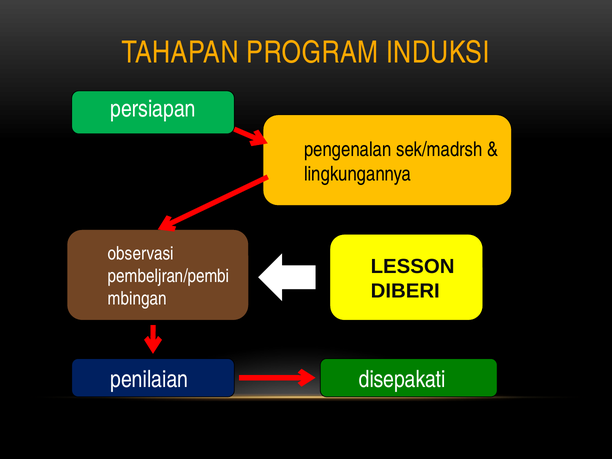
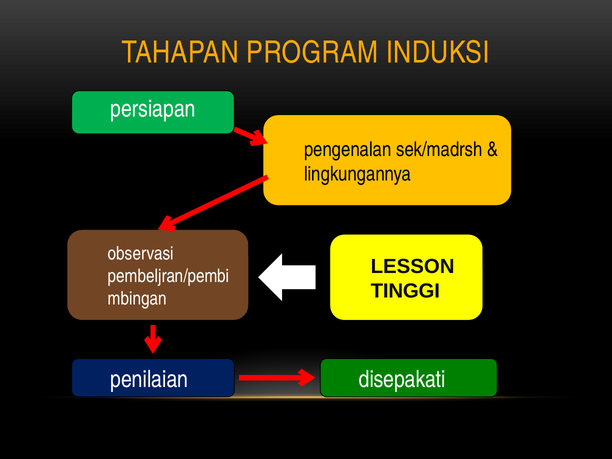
DIBERI: DIBERI -> TINGGI
